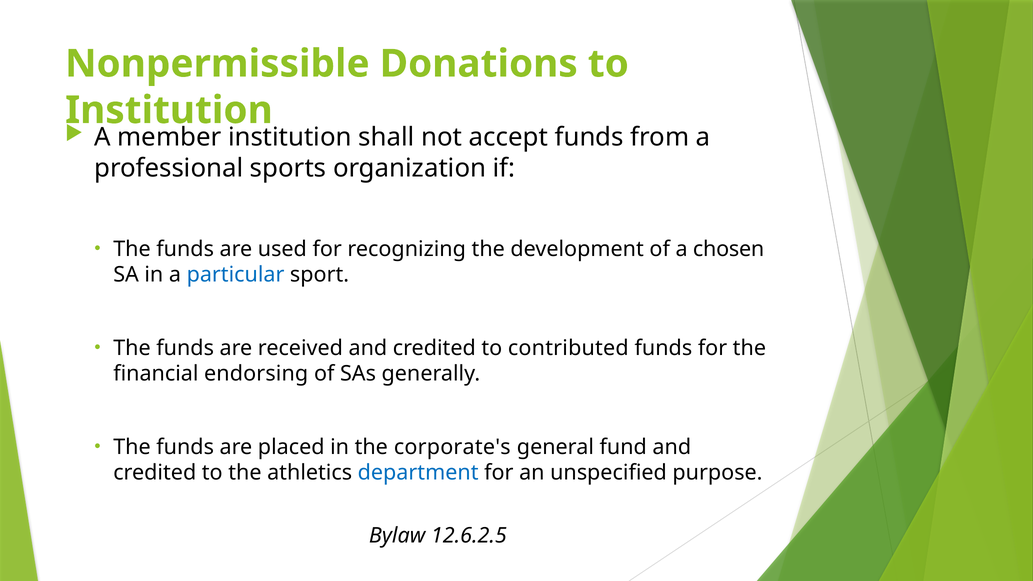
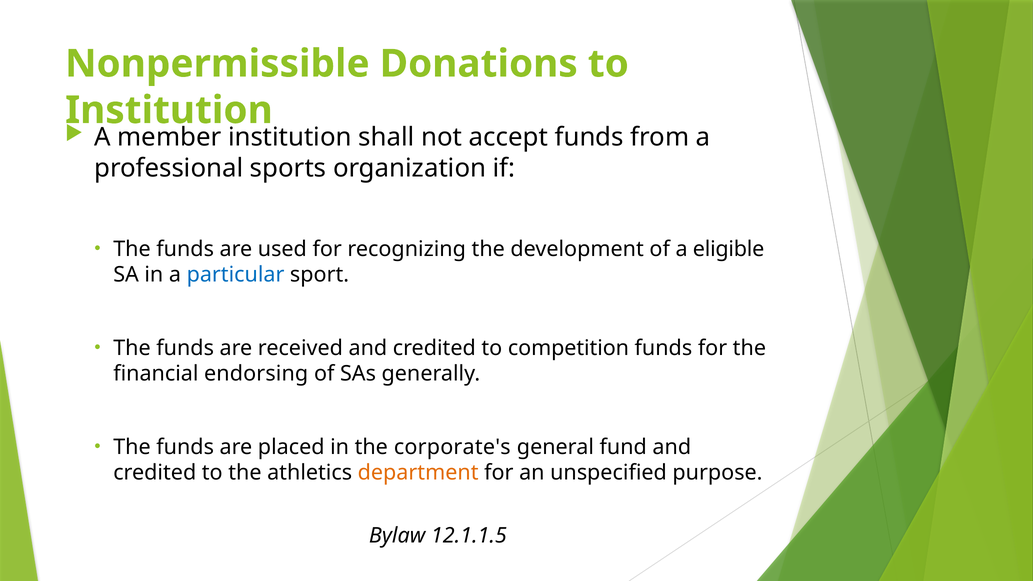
chosen: chosen -> eligible
contributed: contributed -> competition
department colour: blue -> orange
12.6.2.5: 12.6.2.5 -> 12.1.1.5
